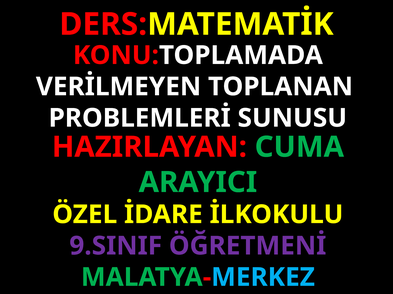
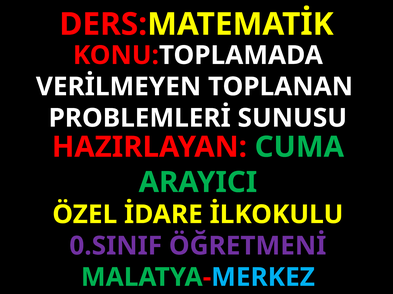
9.SINIF: 9.SINIF -> 0.SINIF
